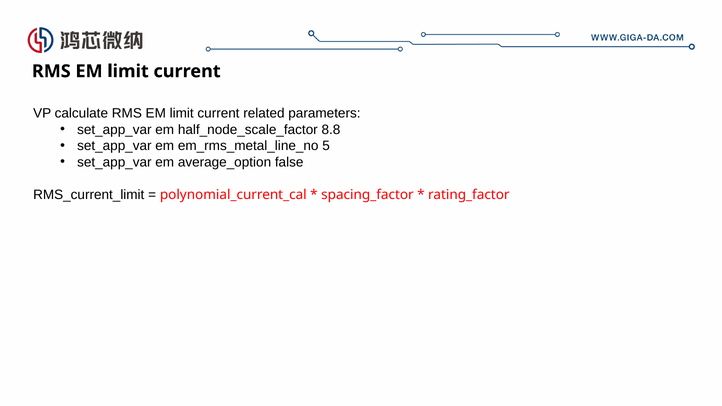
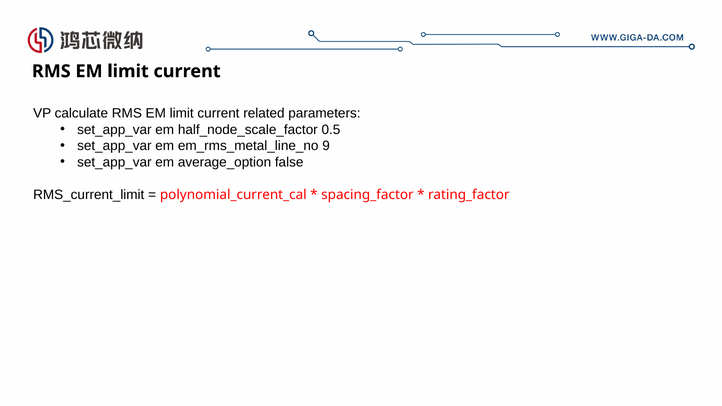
8.8: 8.8 -> 0.5
5: 5 -> 9
